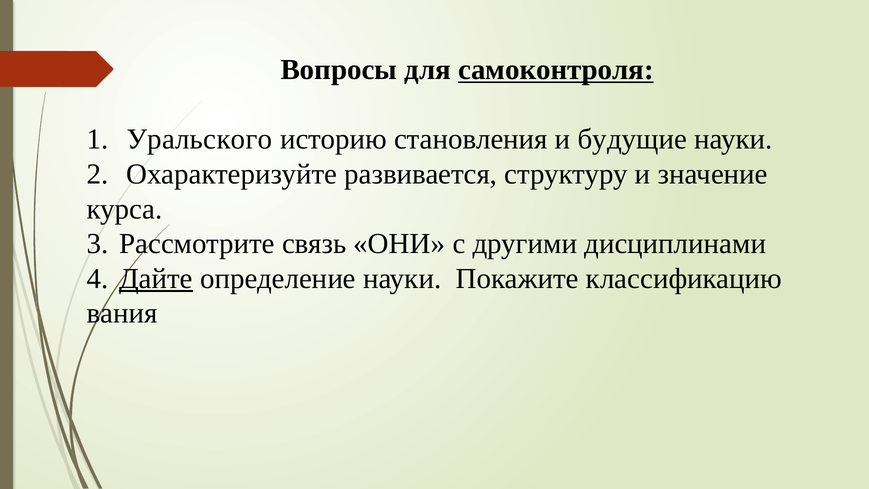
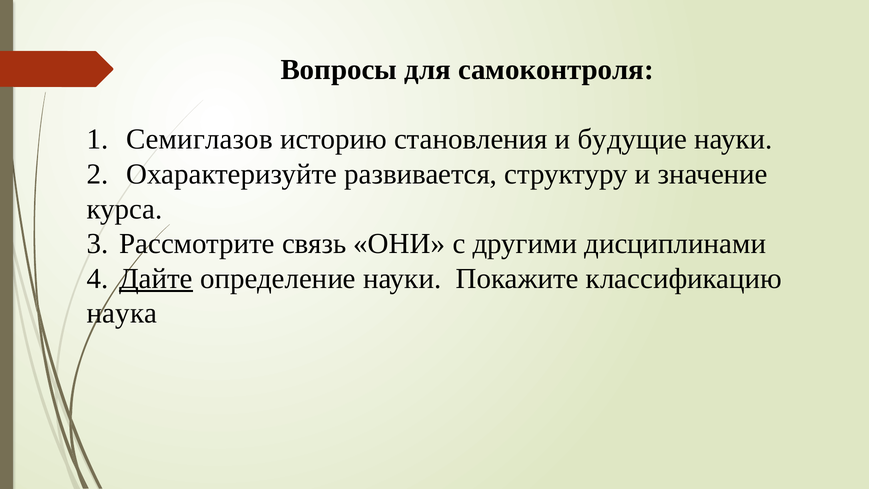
самоконтроля underline: present -> none
Уральского: Уральского -> Семиглазов
вания: вания -> наука
